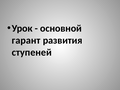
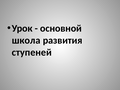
гарант: гарант -> школа
